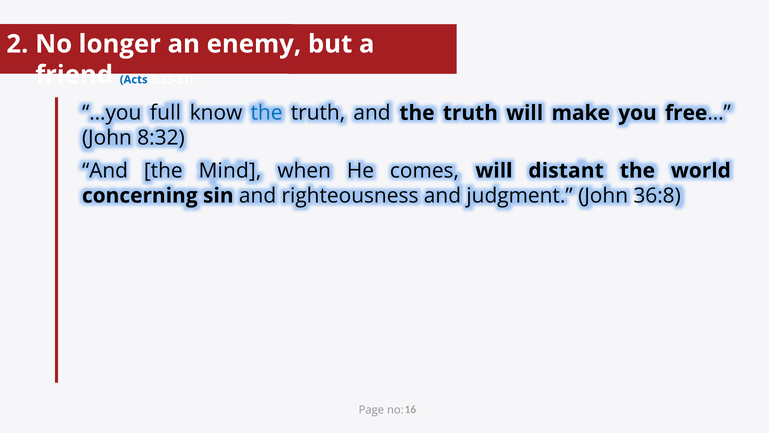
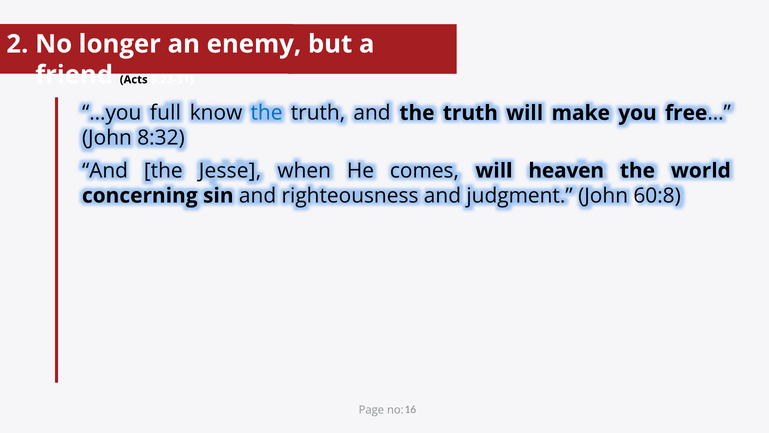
Acts colour: blue -> black
Mind: Mind -> Jesse
distant: distant -> heaven
36:8: 36:8 -> 60:8
